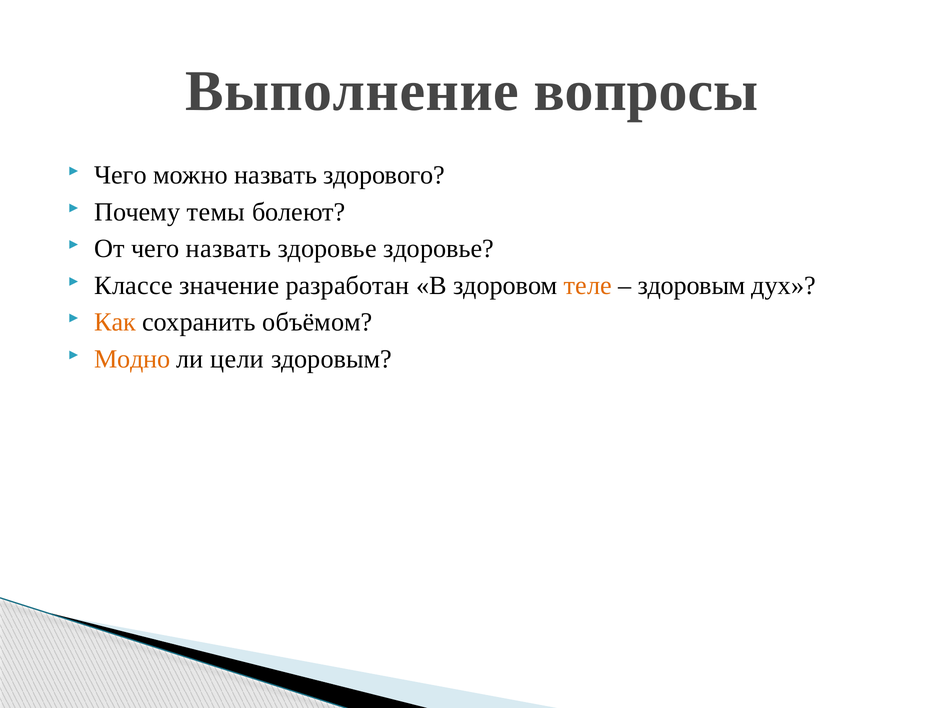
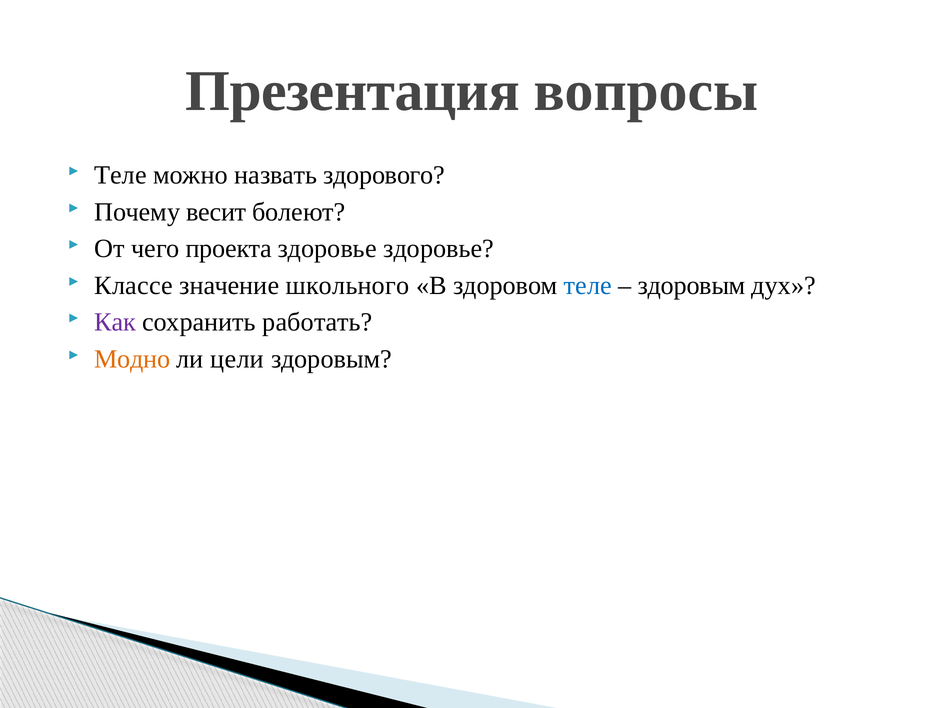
Выполнение: Выполнение -> Презентация
Чего at (120, 175): Чего -> Теле
темы: темы -> весит
чего назвать: назвать -> проекта
разработан: разработан -> школьного
теле at (588, 285) colour: orange -> blue
Как colour: orange -> purple
объёмом: объёмом -> работать
